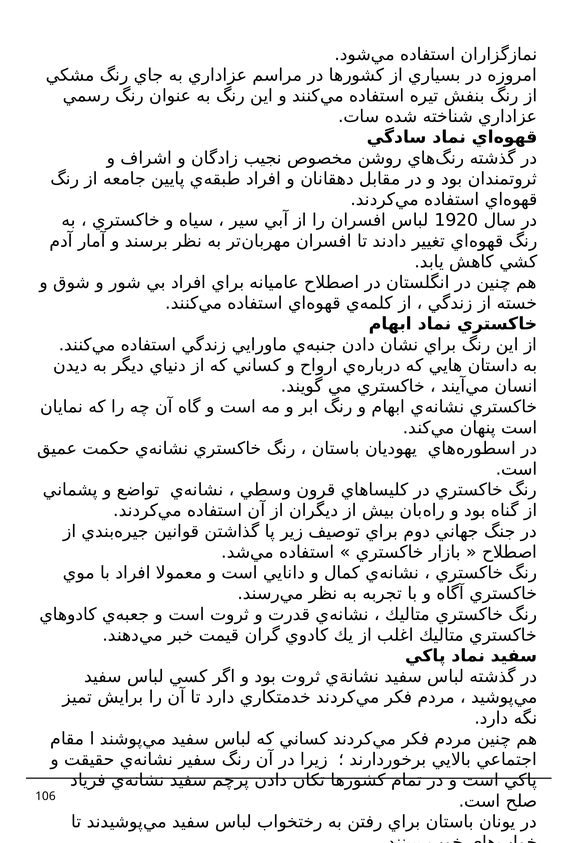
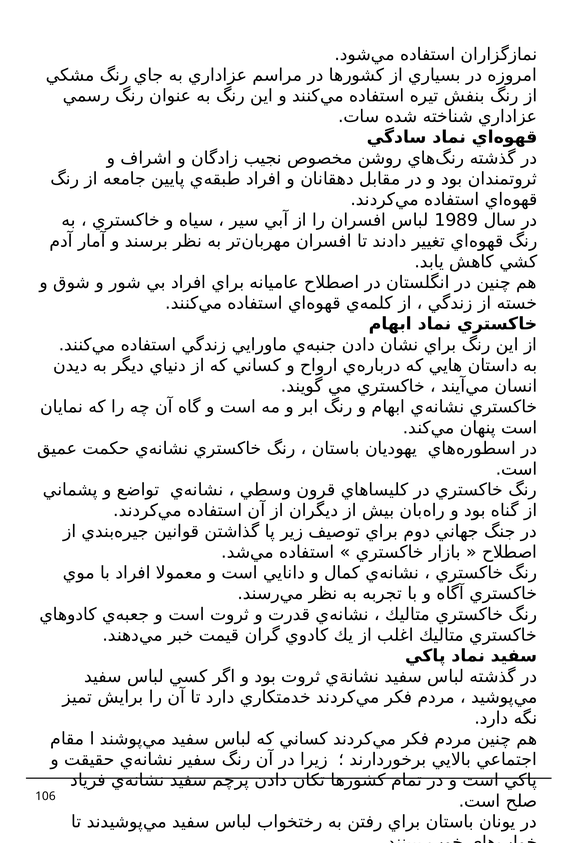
1920: 1920 -> 1989
